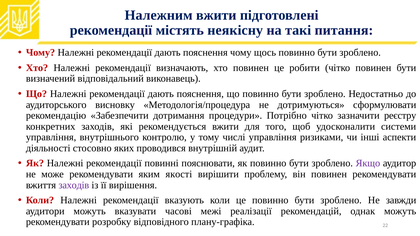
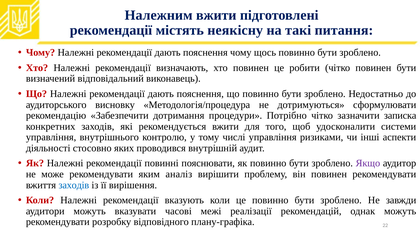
реєстру: реєстру -> записка
якості: якості -> аналіз
заходів at (74, 185) colour: purple -> blue
